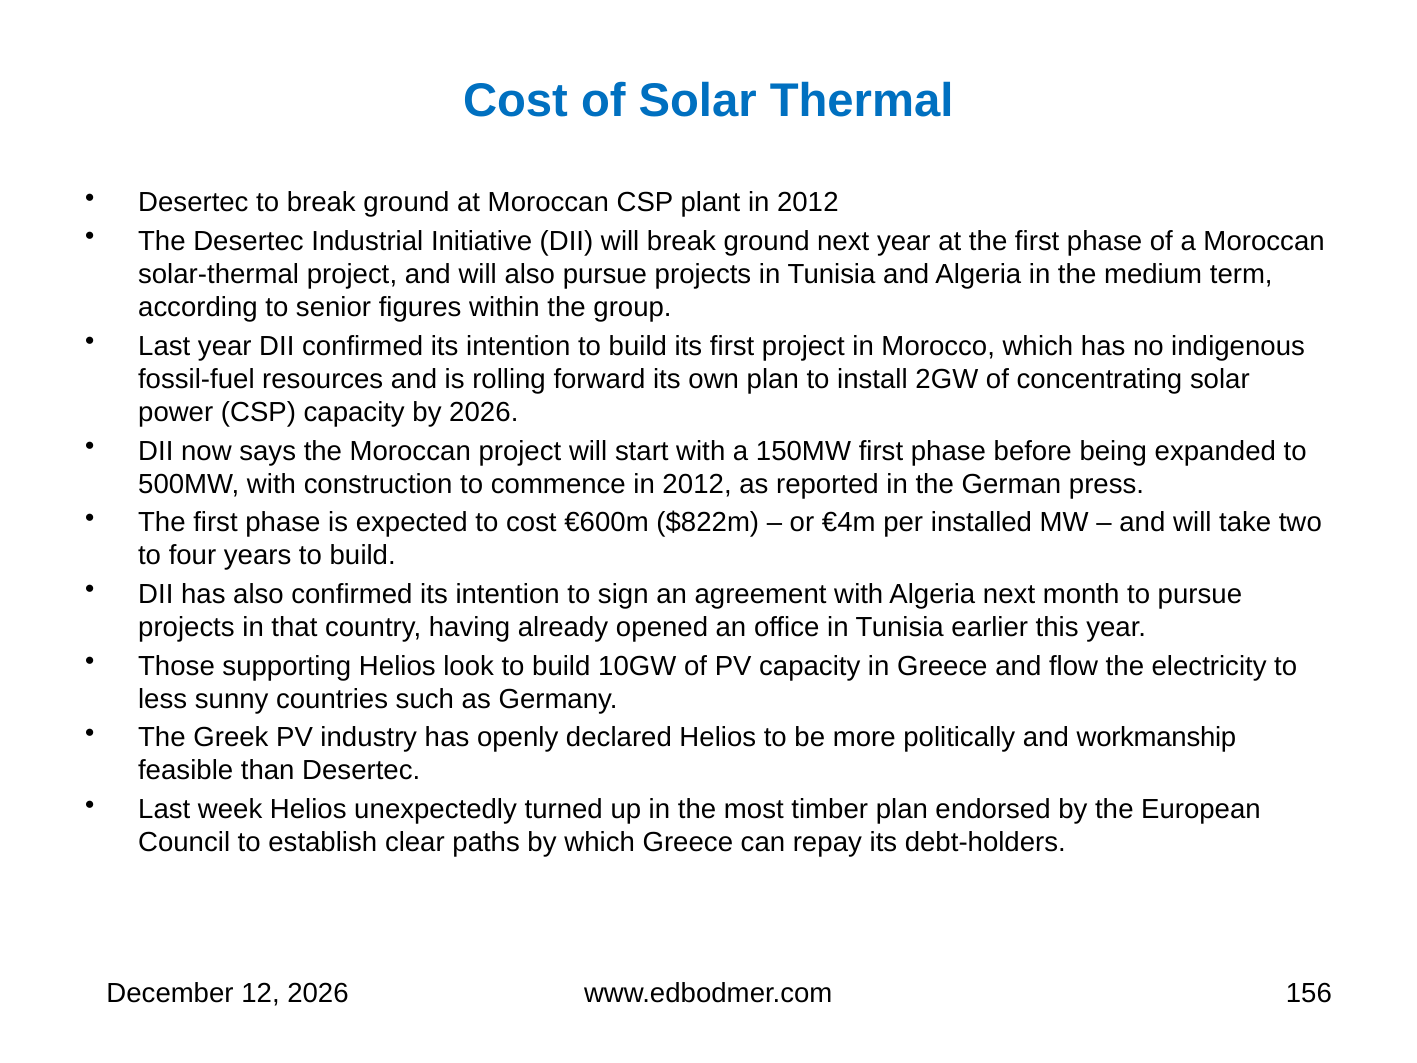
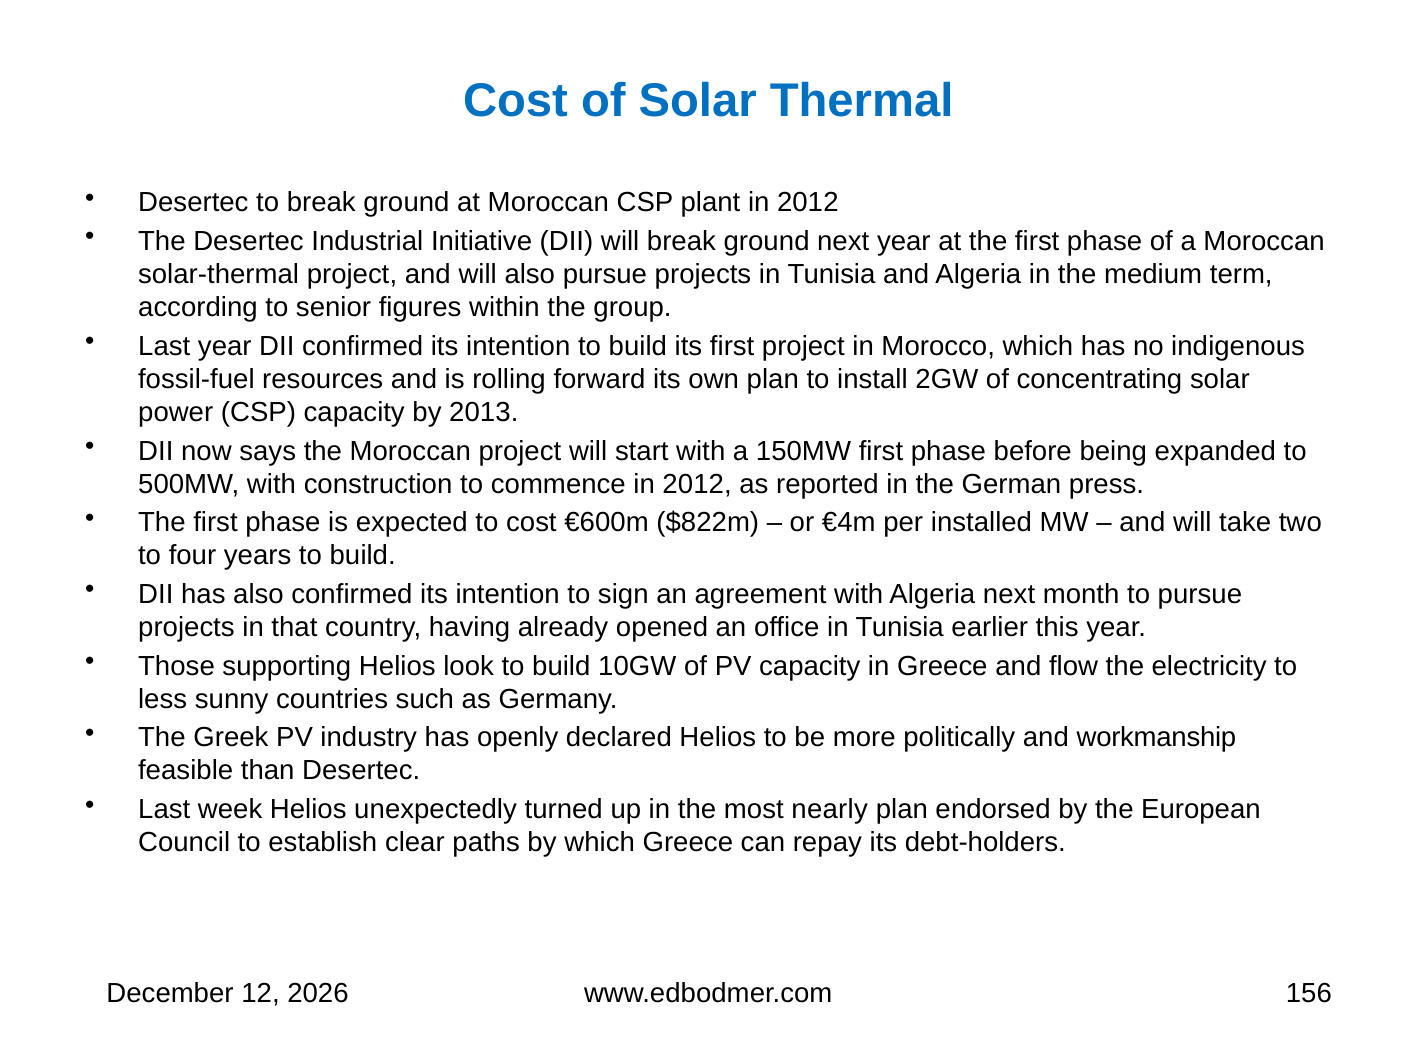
by 2026: 2026 -> 2013
timber: timber -> nearly
